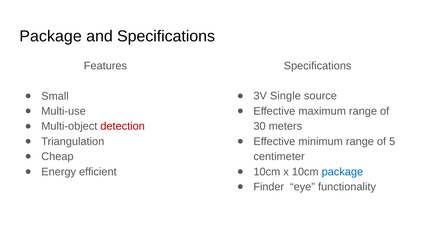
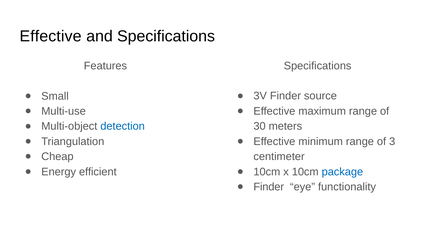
Package at (51, 36): Package -> Effective
3V Single: Single -> Finder
detection colour: red -> blue
5: 5 -> 3
